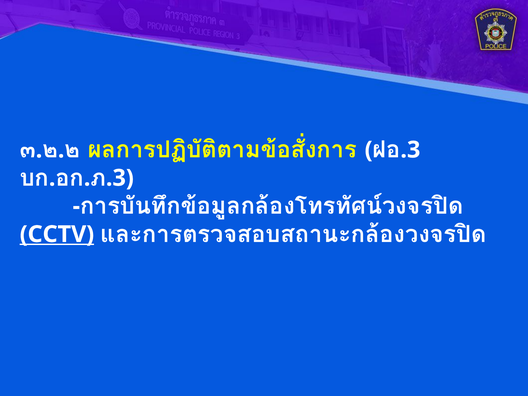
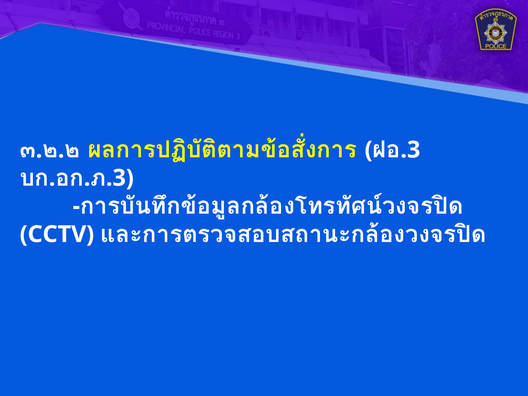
CCTV underline: present -> none
